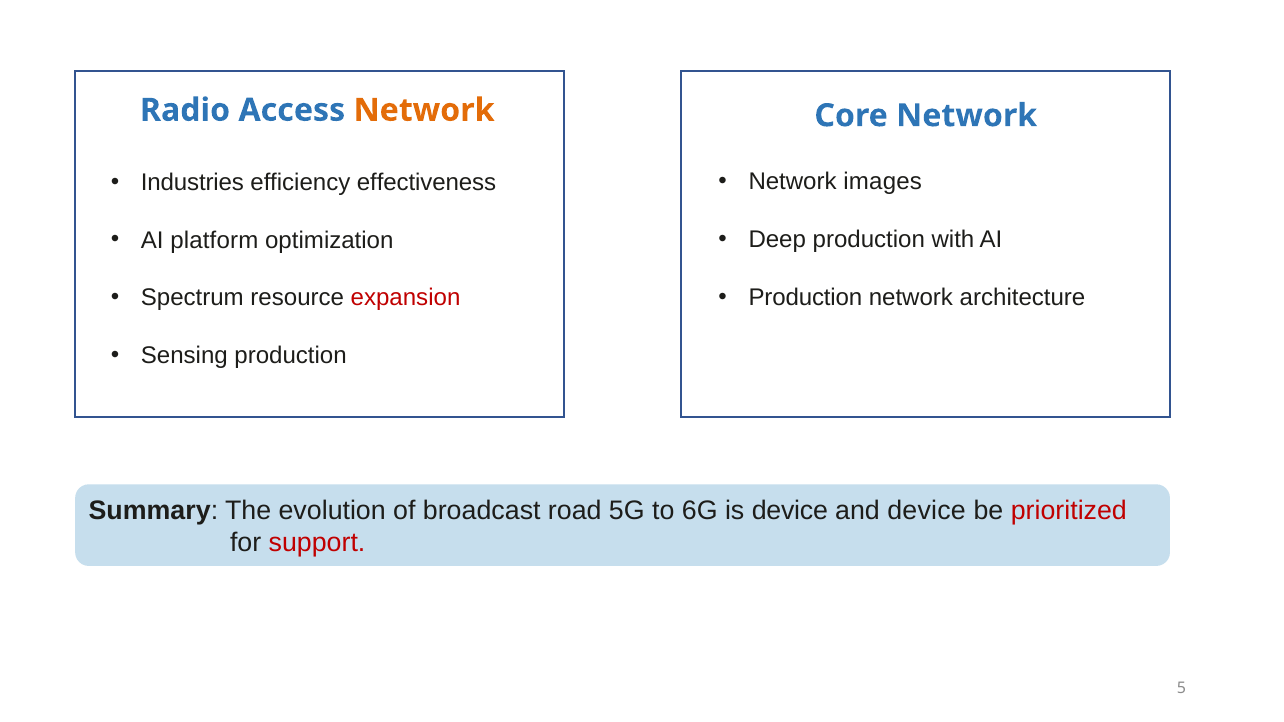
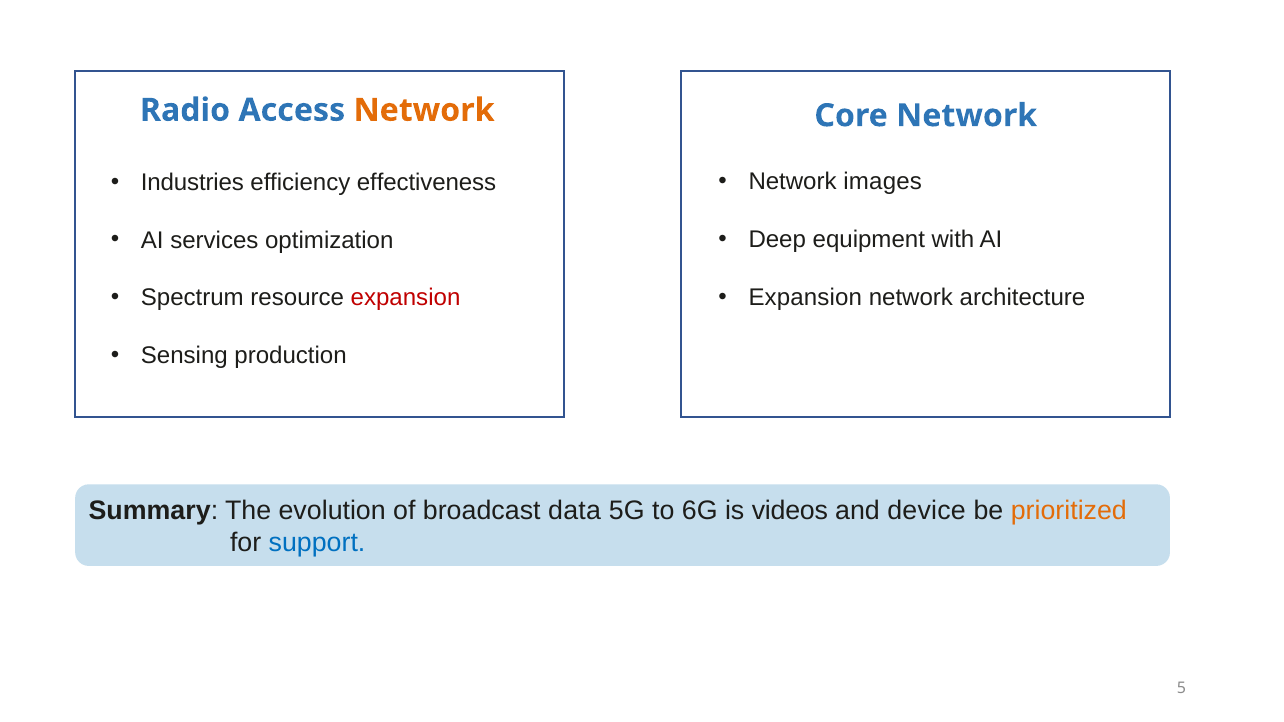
Deep production: production -> equipment
platform: platform -> services
Production at (805, 298): Production -> Expansion
road: road -> data
is device: device -> videos
prioritized colour: red -> orange
support colour: red -> blue
